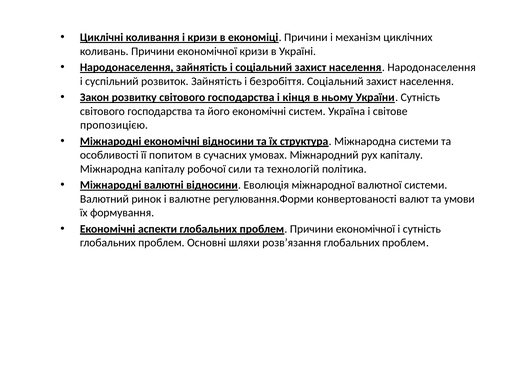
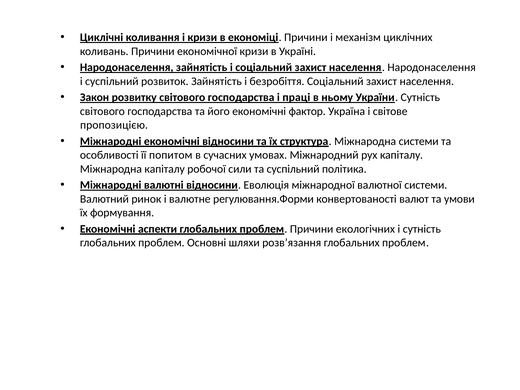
кінця: кінця -> праці
систем: систем -> фактор
та технологій: технологій -> суспільний
проблем Причини економічної: економічної -> екологічних
